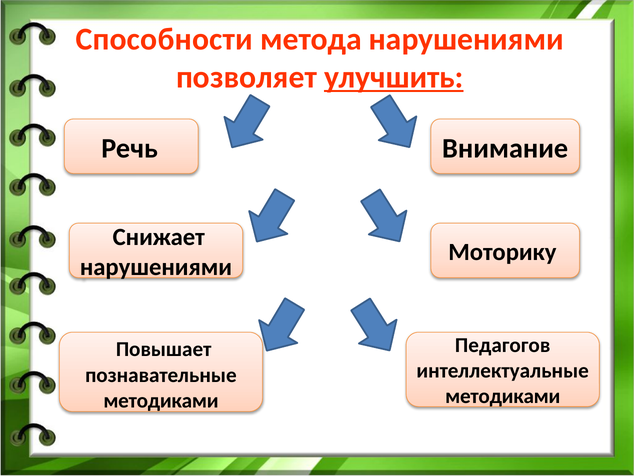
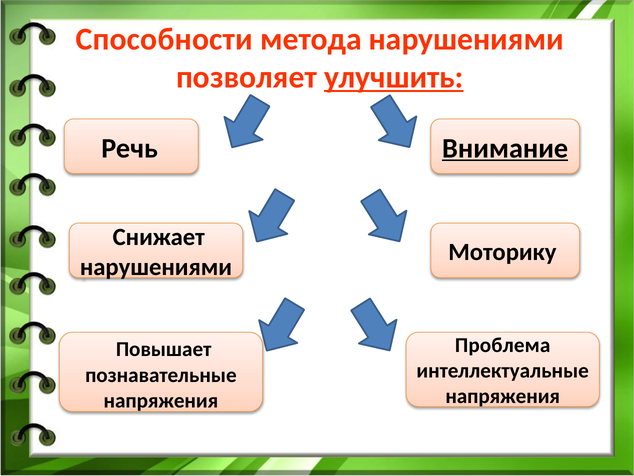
Внимание underline: none -> present
Педагогов: Педагогов -> Проблема
методиками at (503, 396): методиками -> напряжения
методиками at (161, 400): методиками -> напряжения
